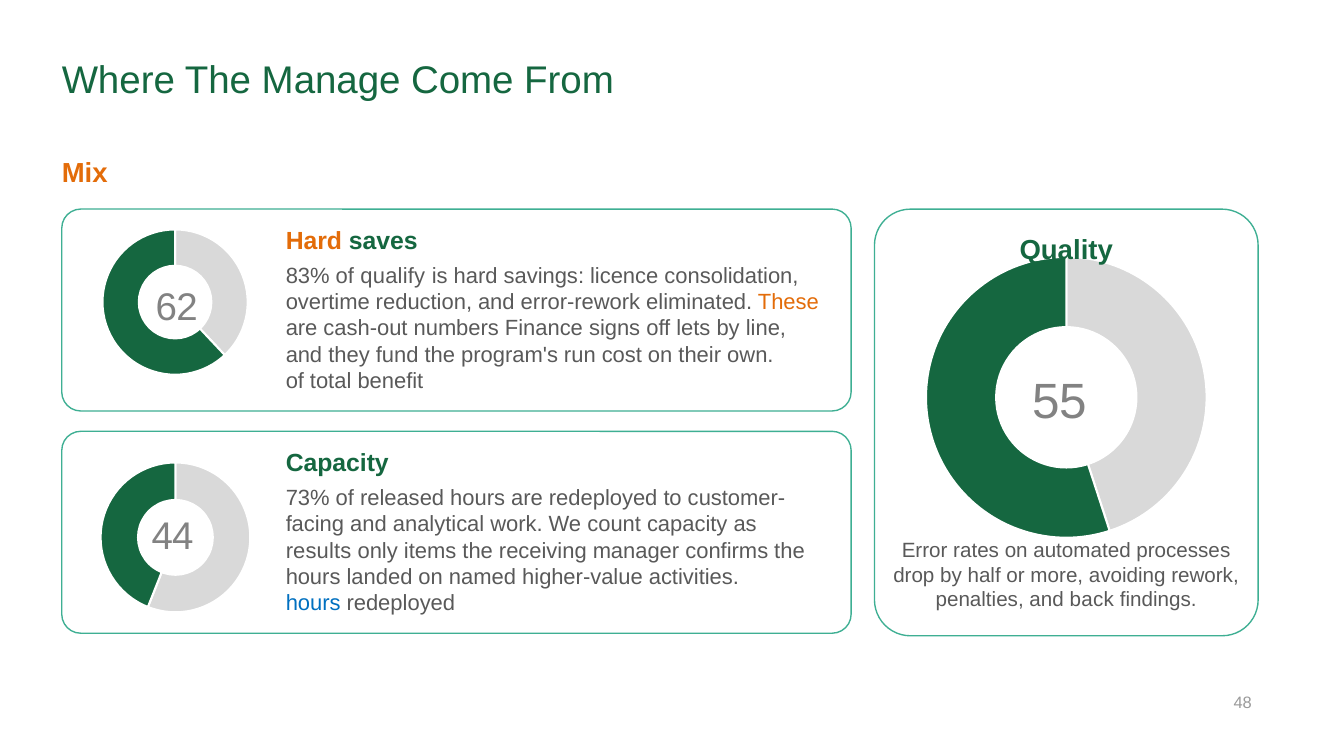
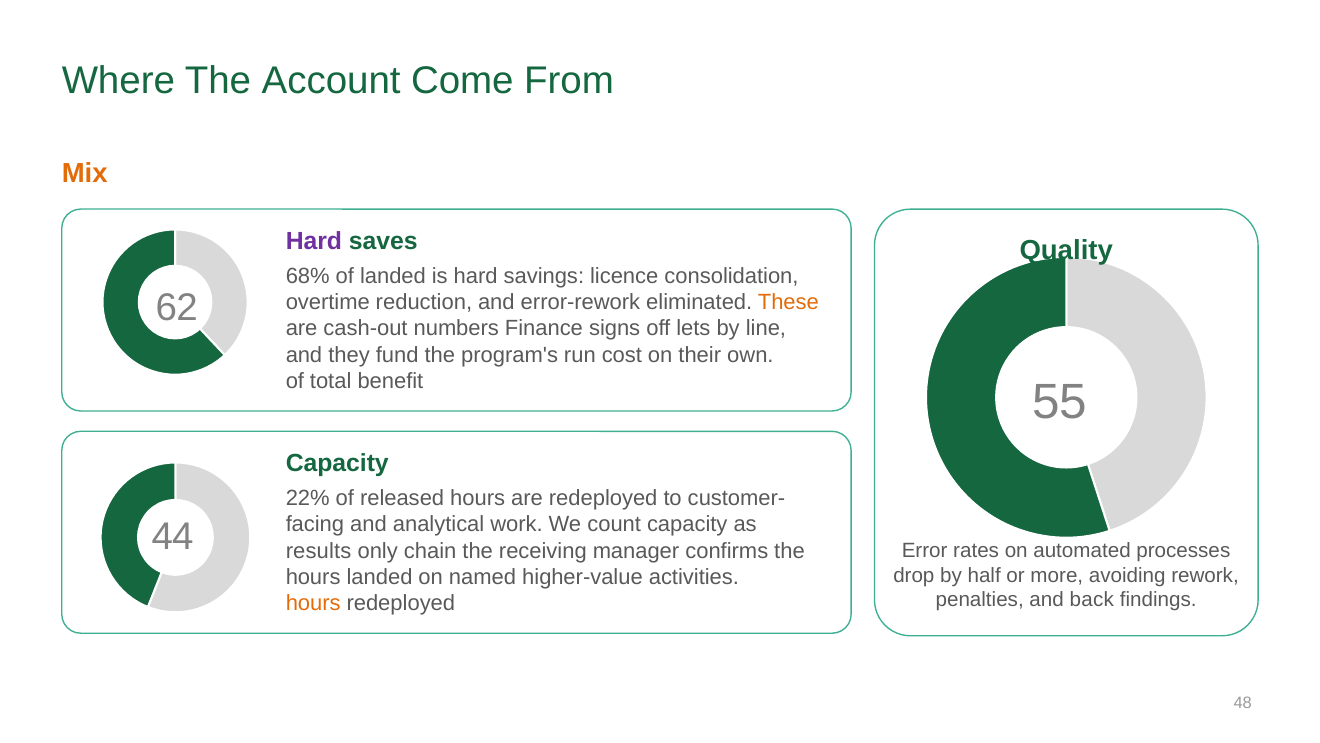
Manage: Manage -> Account
Hard at (314, 241) colour: orange -> purple
83%: 83% -> 68%
of qualify: qualify -> landed
73%: 73% -> 22%
items: items -> chain
hours at (313, 603) colour: blue -> orange
